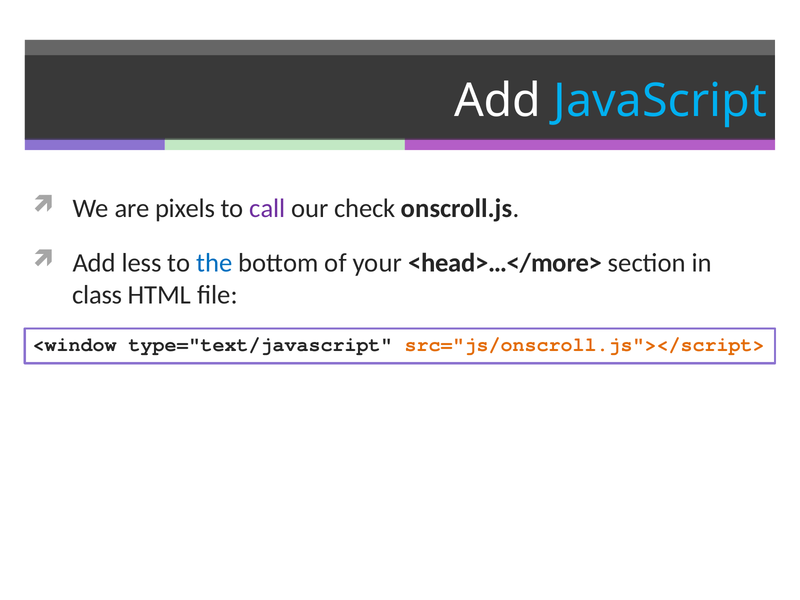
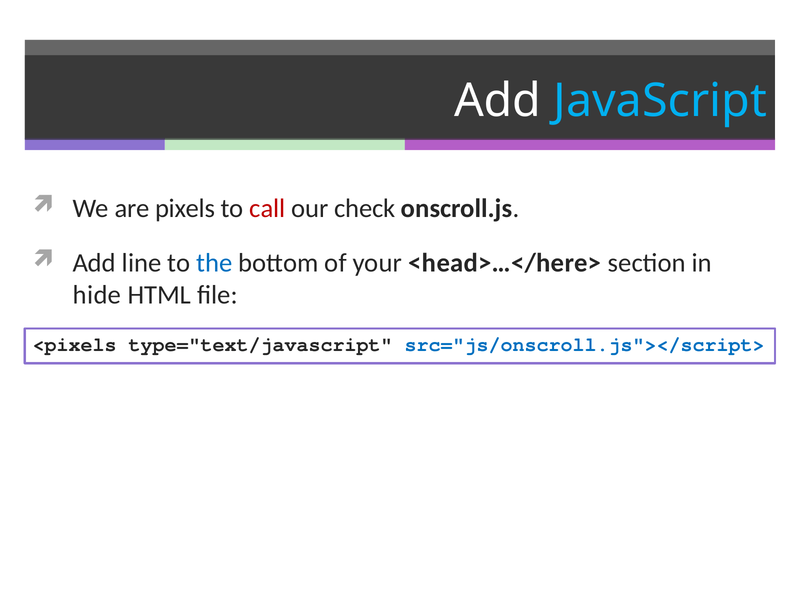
call colour: purple -> red
less: less -> line
<head>…</more>: <head>…</more> -> <head>…</here>
class: class -> hide
<window: <window -> <pixels
src="js/onscroll.js"></script> colour: orange -> blue
